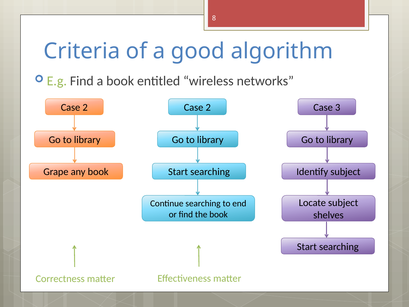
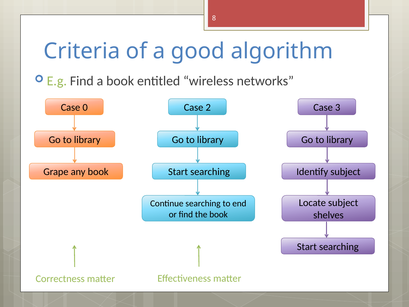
2 at (85, 107): 2 -> 0
